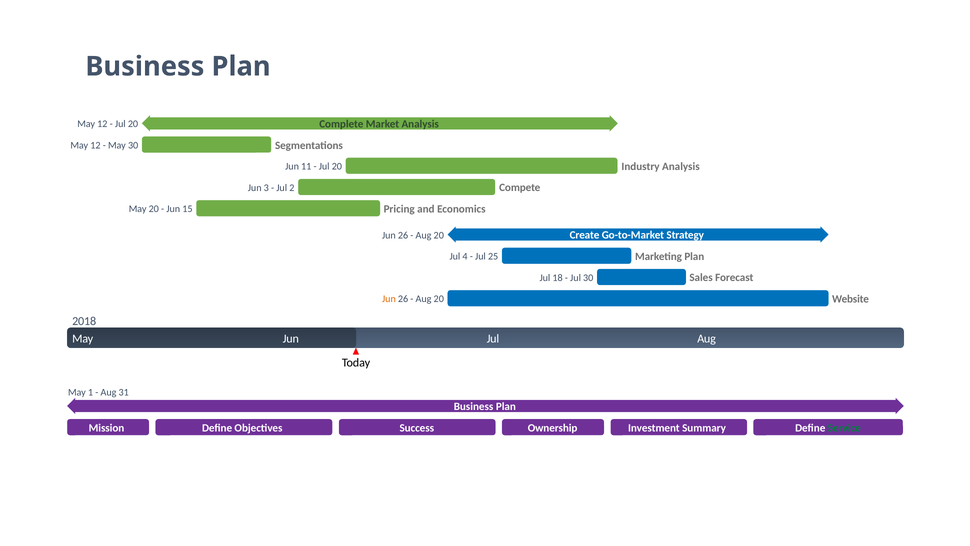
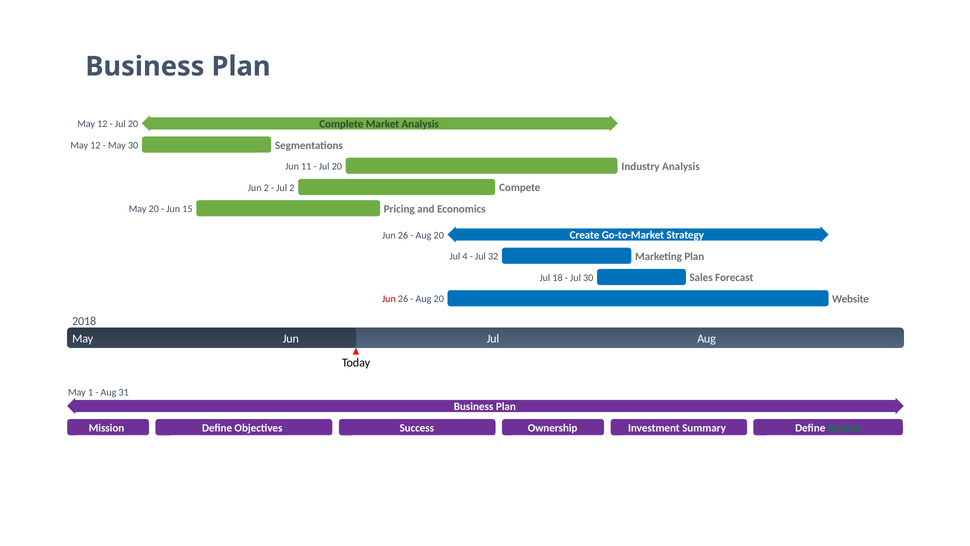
Jun 3: 3 -> 2
25: 25 -> 32
Jun at (389, 299) colour: orange -> red
